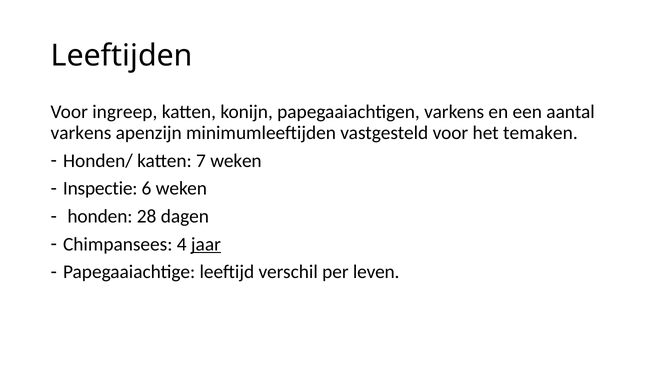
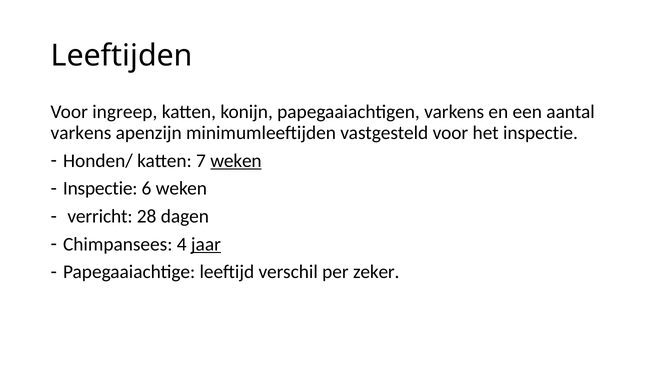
het temaken: temaken -> inspectie
weken at (236, 161) underline: none -> present
honden: honden -> verricht
leven: leven -> zeker
